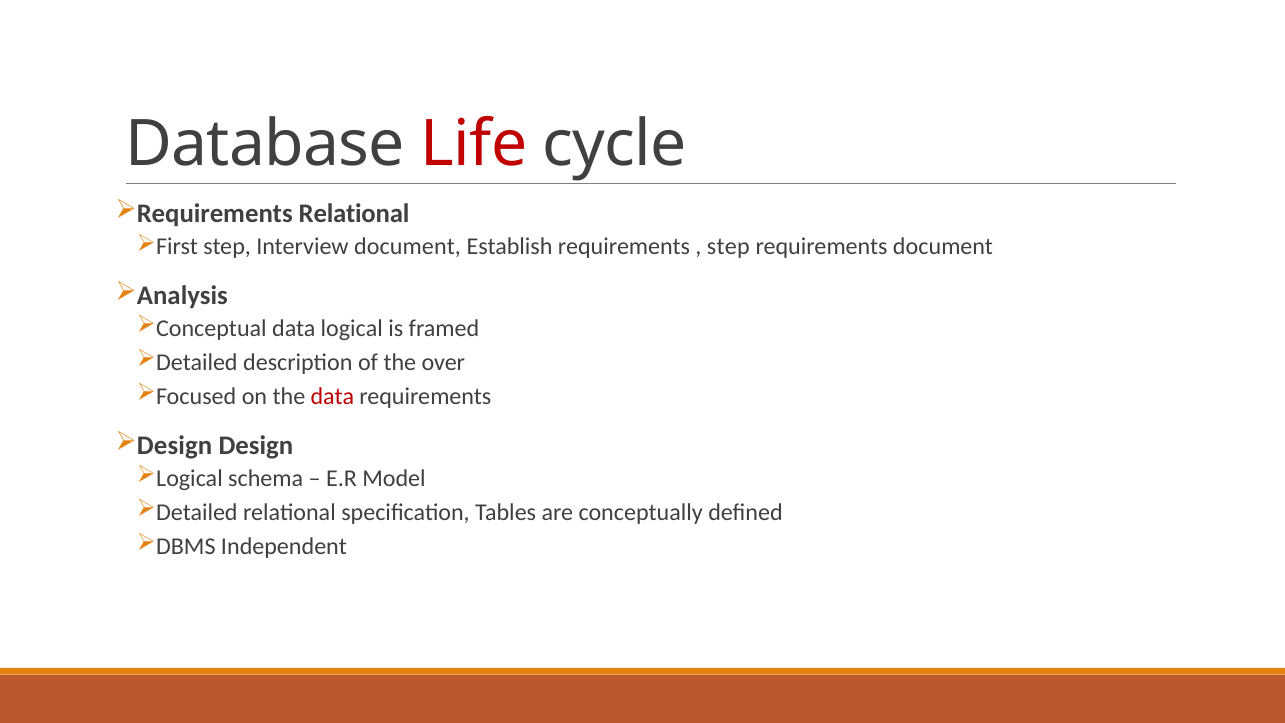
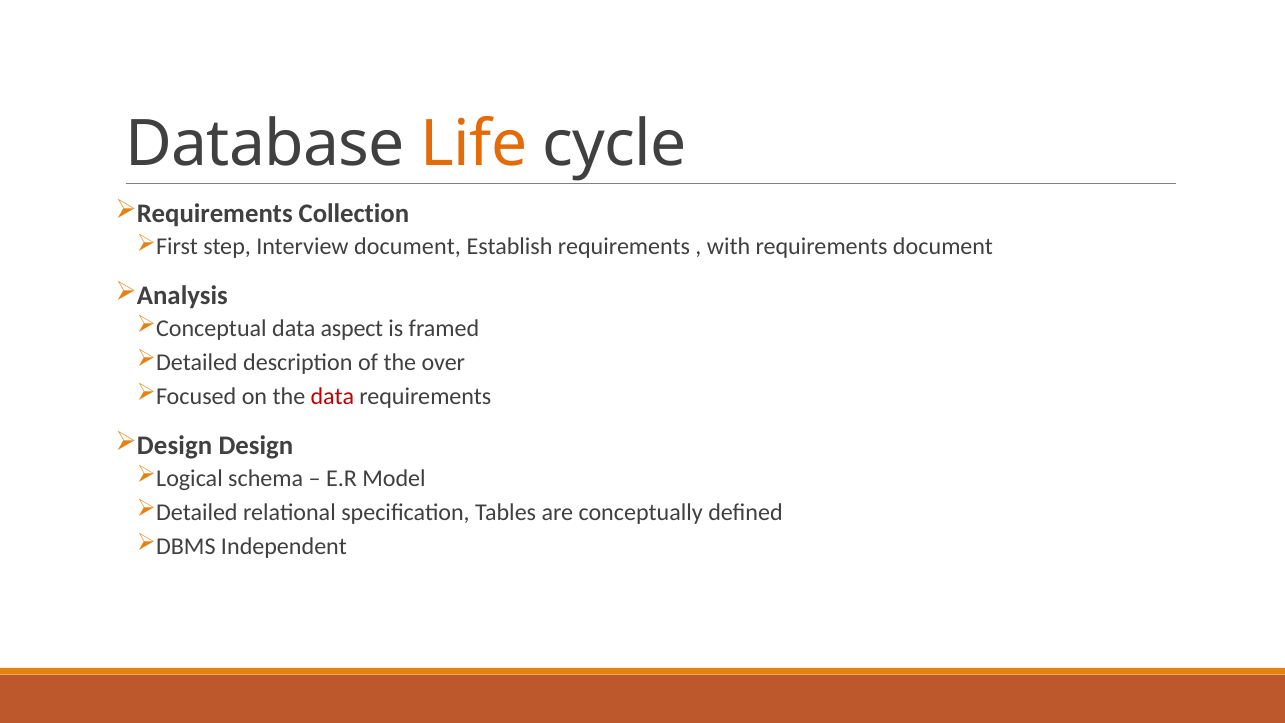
Life colour: red -> orange
Requirements Relational: Relational -> Collection
step at (728, 247): step -> with
logical: logical -> aspect
